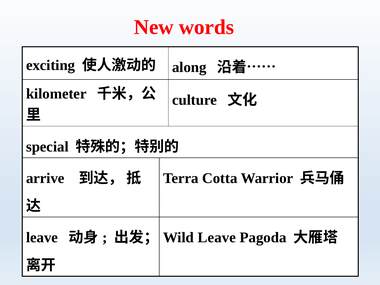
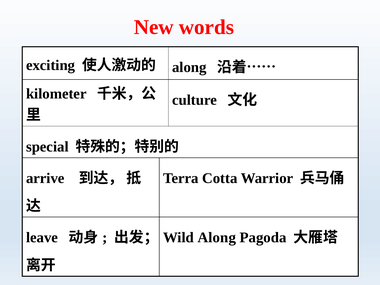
Wild Leave: Leave -> Along
